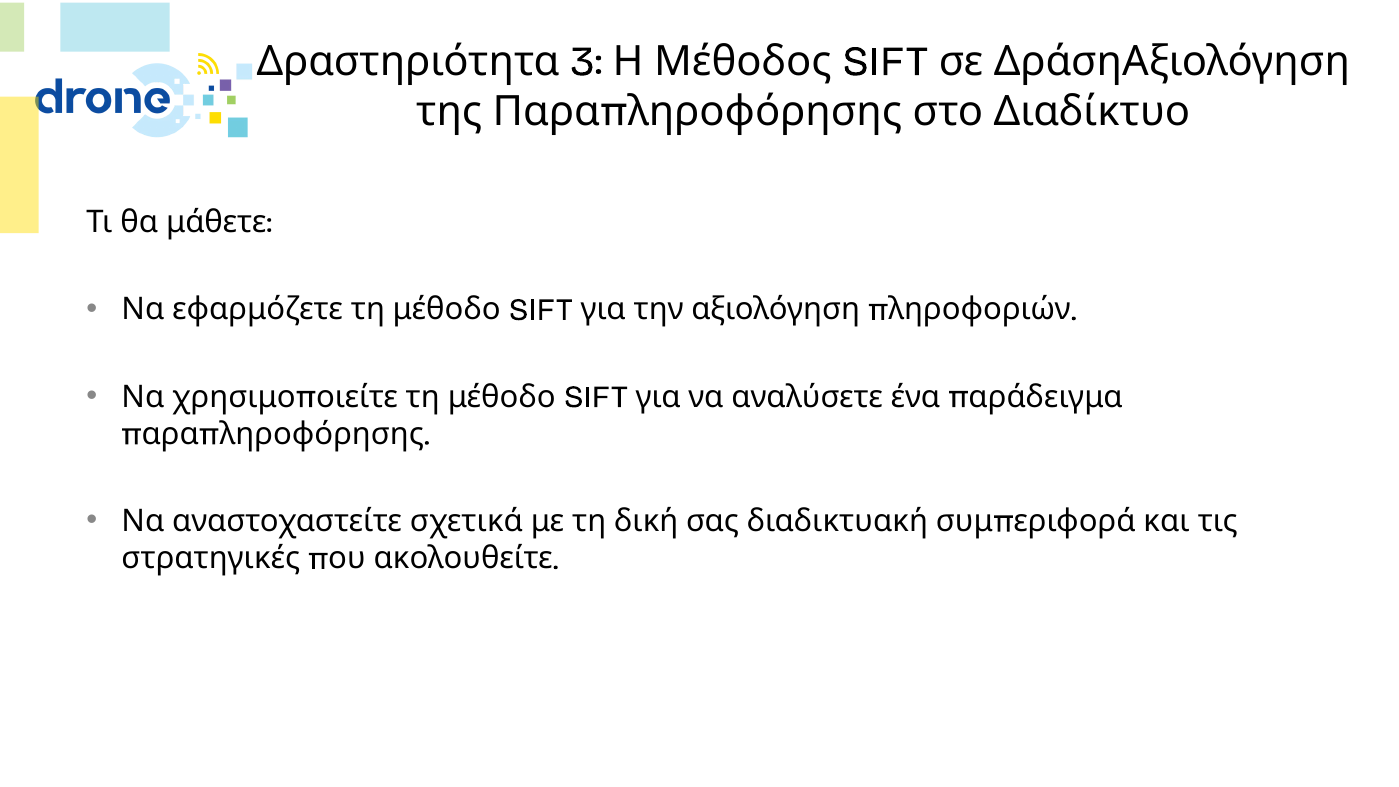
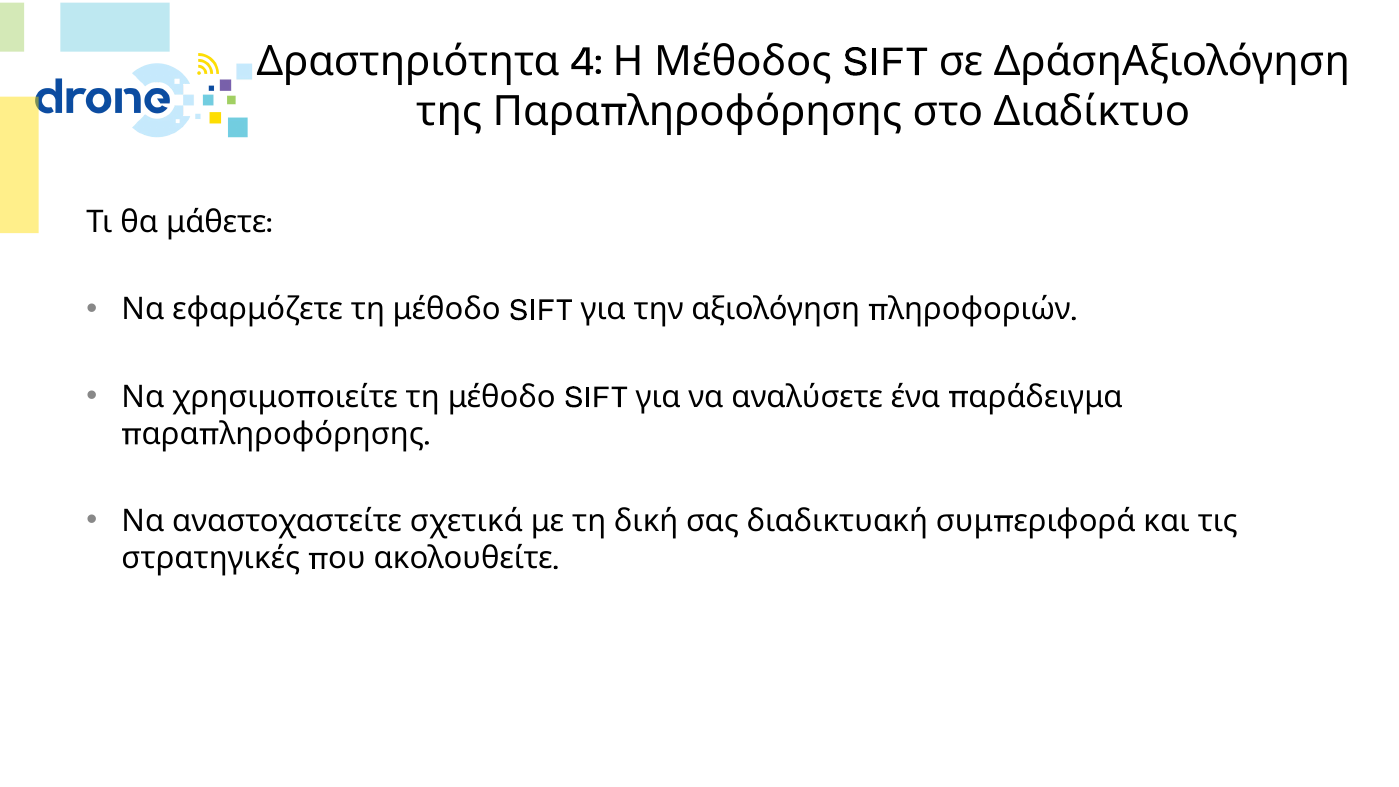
3: 3 -> 4
